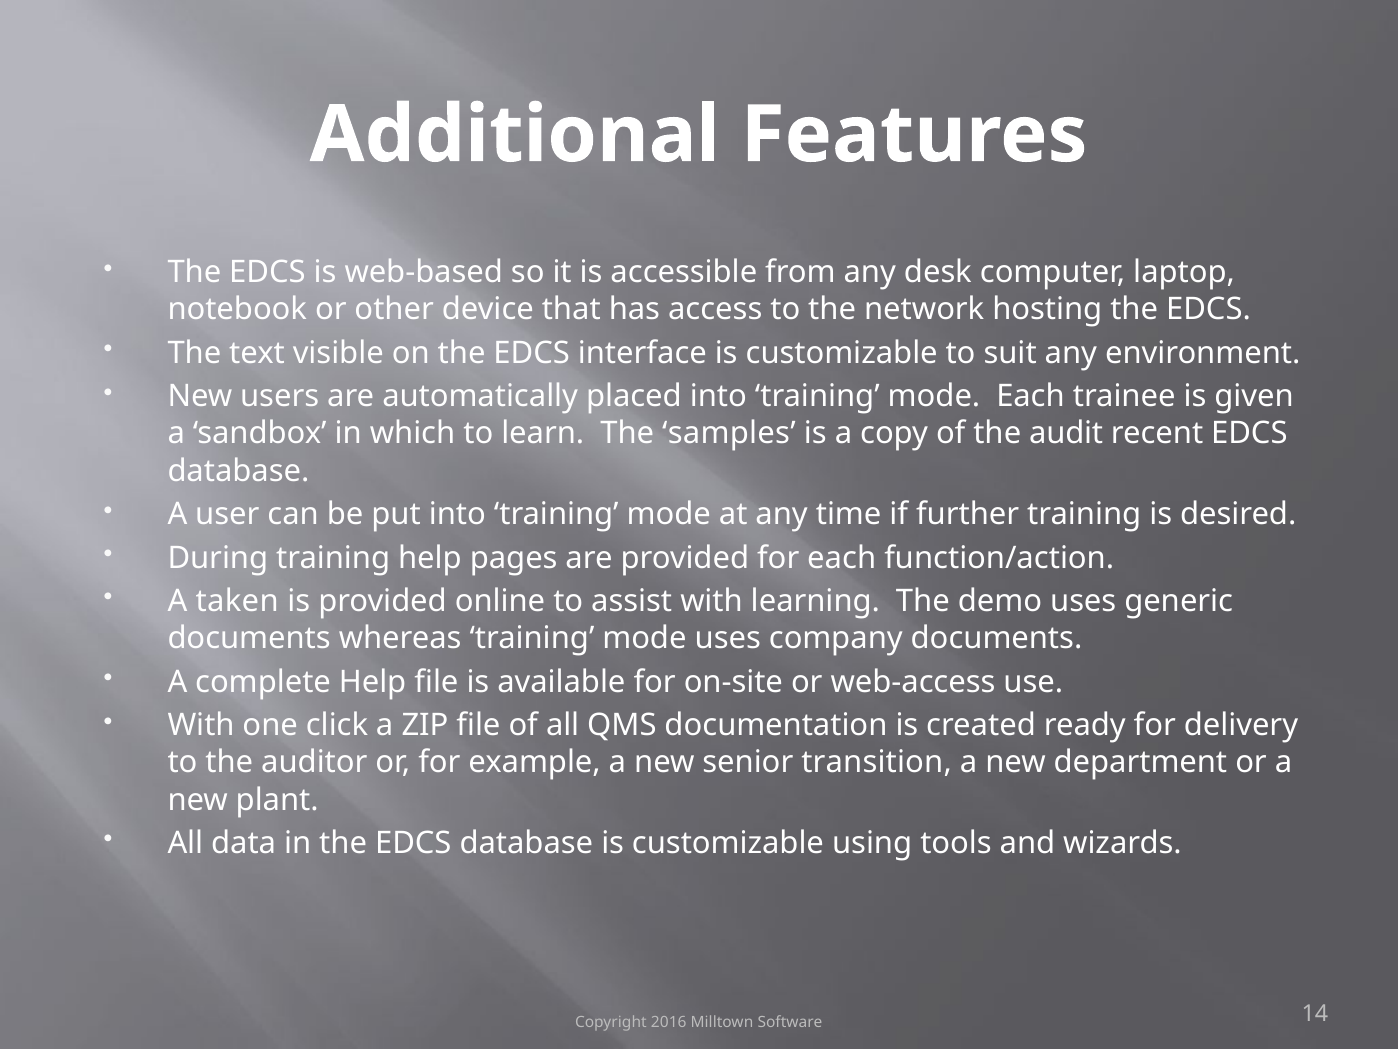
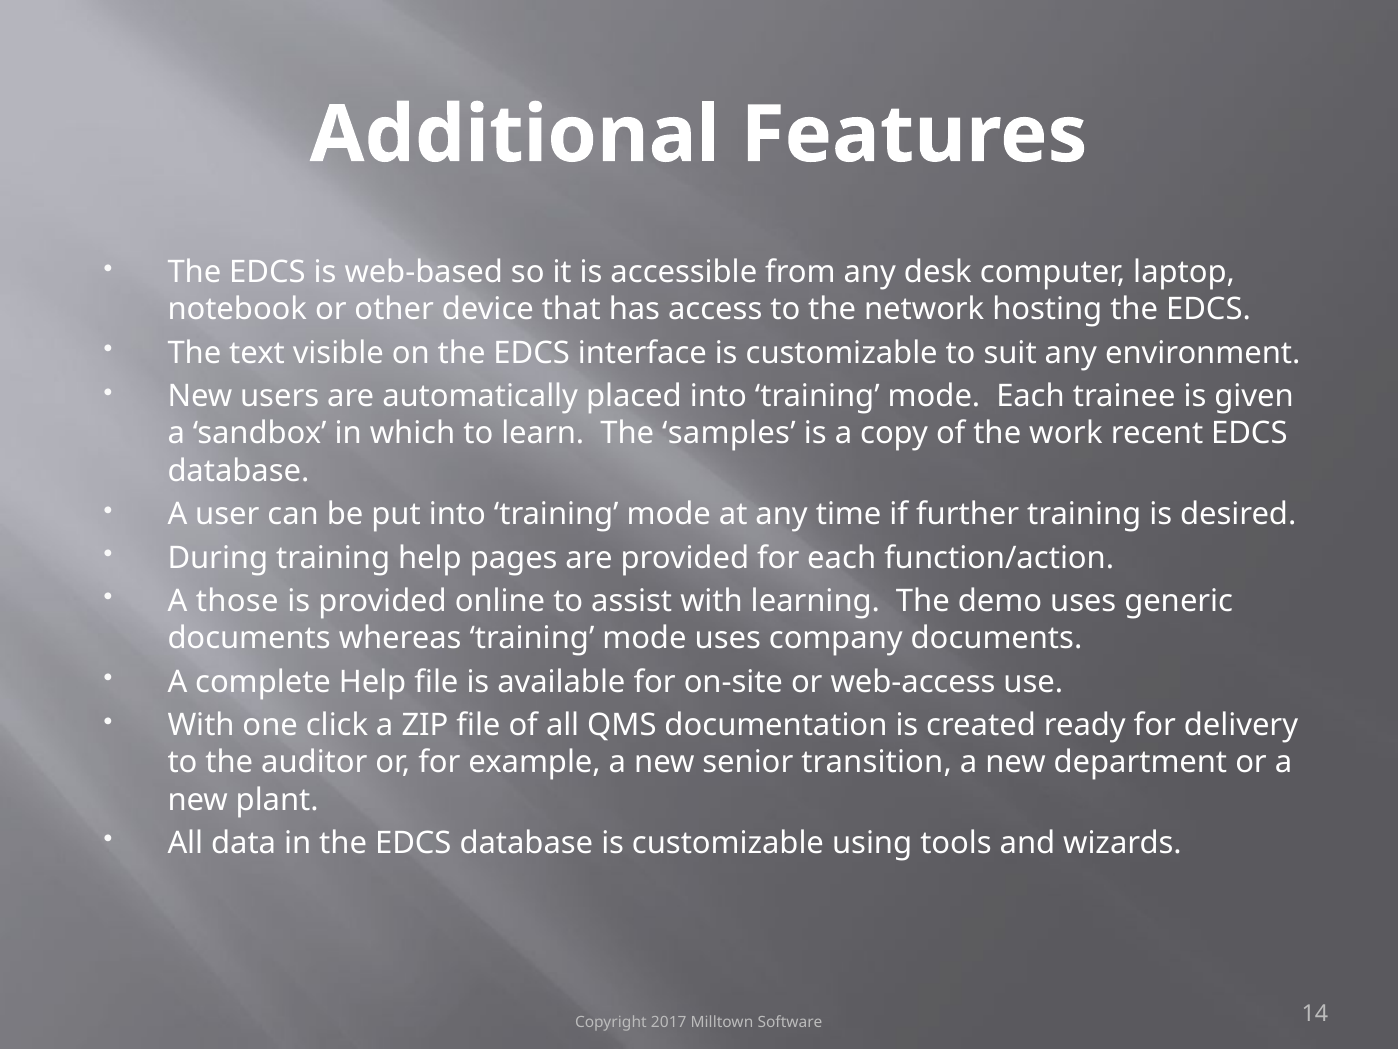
audit: audit -> work
taken: taken -> those
2016: 2016 -> 2017
